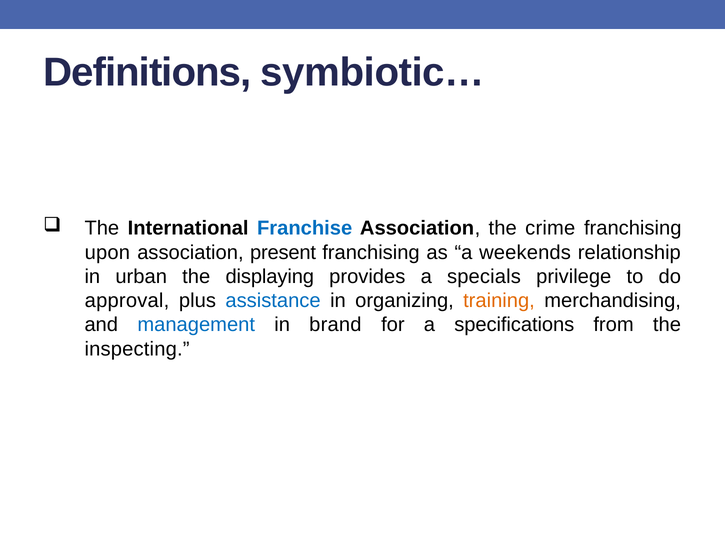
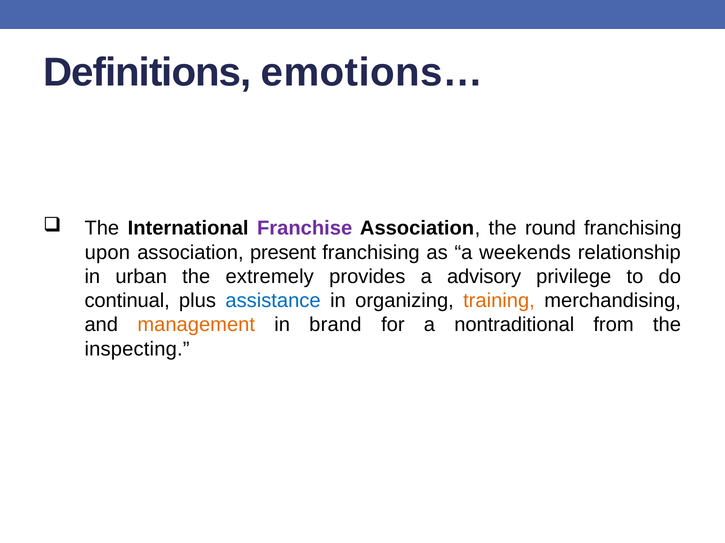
symbiotic…: symbiotic… -> emotions…
Franchise colour: blue -> purple
crime: crime -> round
displaying: displaying -> extremely
specials: specials -> advisory
approval: approval -> continual
management colour: blue -> orange
specifications: specifications -> nontraditional
